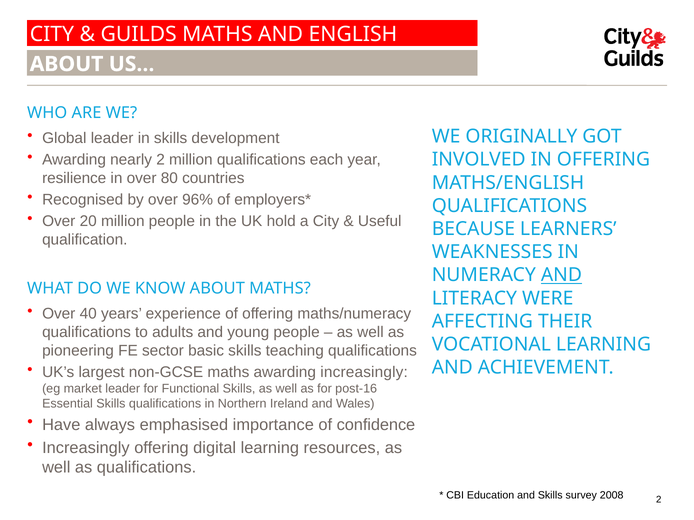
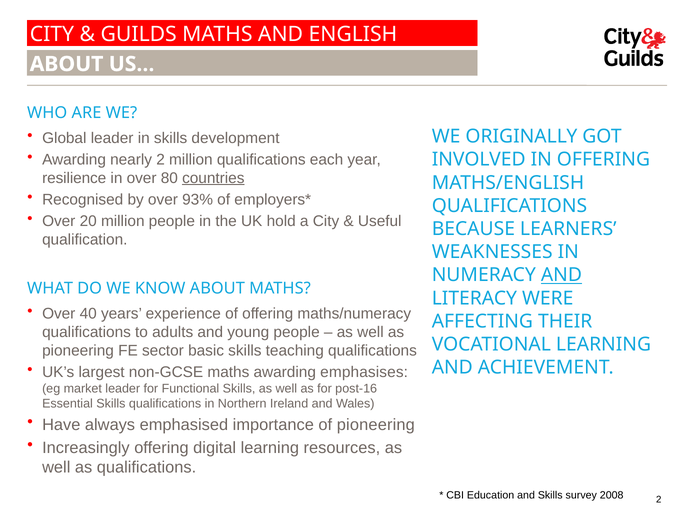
countries underline: none -> present
96%: 96% -> 93%
awarding increasingly: increasingly -> emphasises
of confidence: confidence -> pioneering
